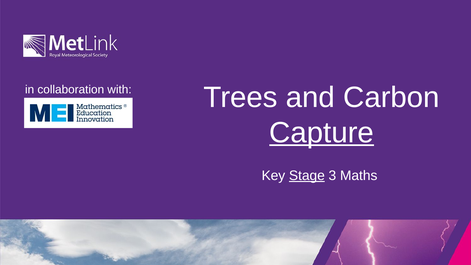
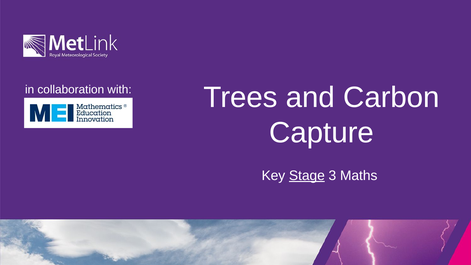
Capture underline: present -> none
